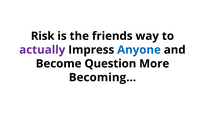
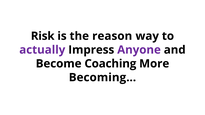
friends: friends -> reason
Anyone colour: blue -> purple
Question: Question -> Coaching
